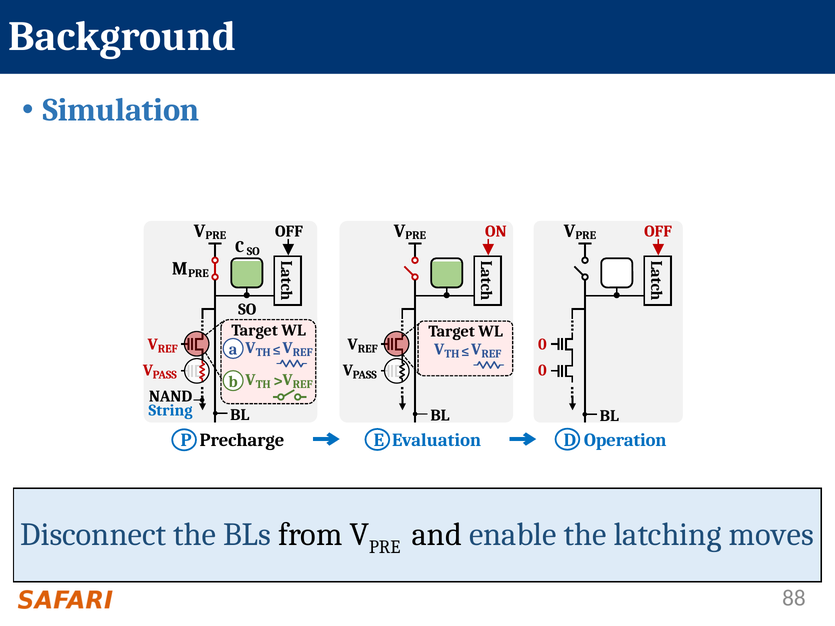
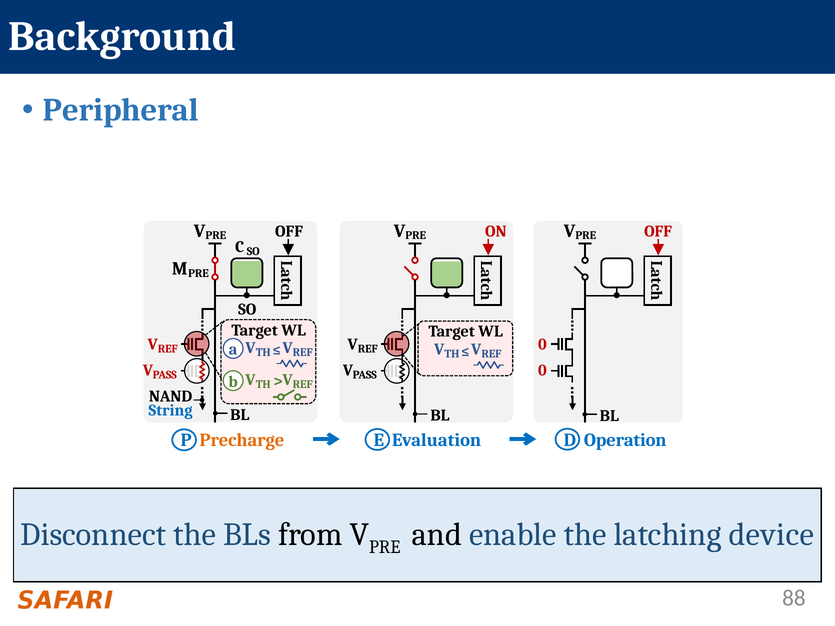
Simulation: Simulation -> Peripheral
Precharge colour: black -> orange
moves: moves -> device
